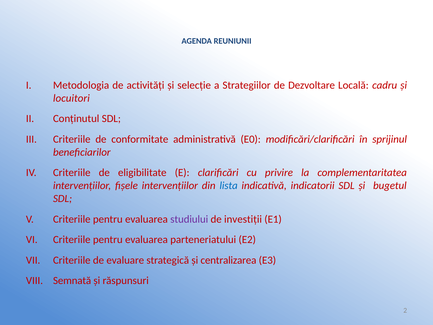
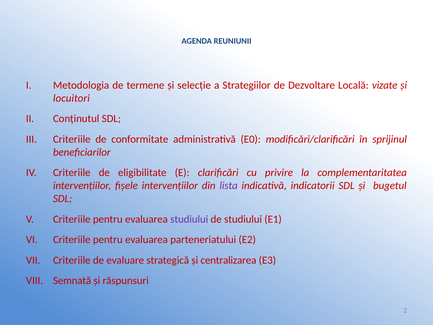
activități: activități -> termene
cadru: cadru -> vizate
lista colour: blue -> purple
de investiții: investiții -> studiului
